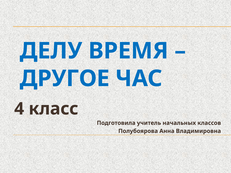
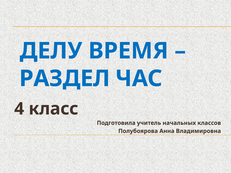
ДРУГОЕ: ДРУГОЕ -> РАЗДЕЛ
